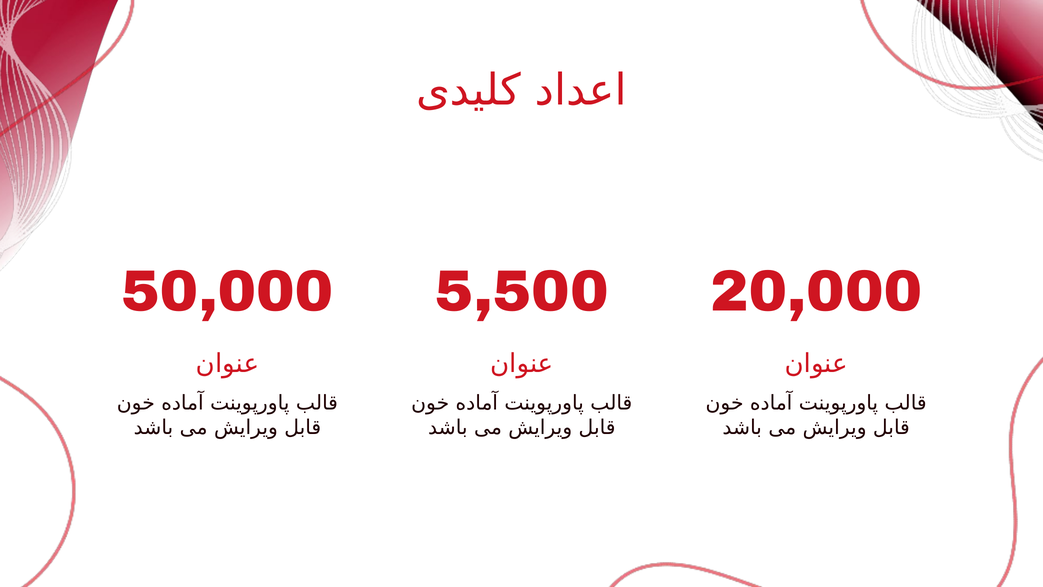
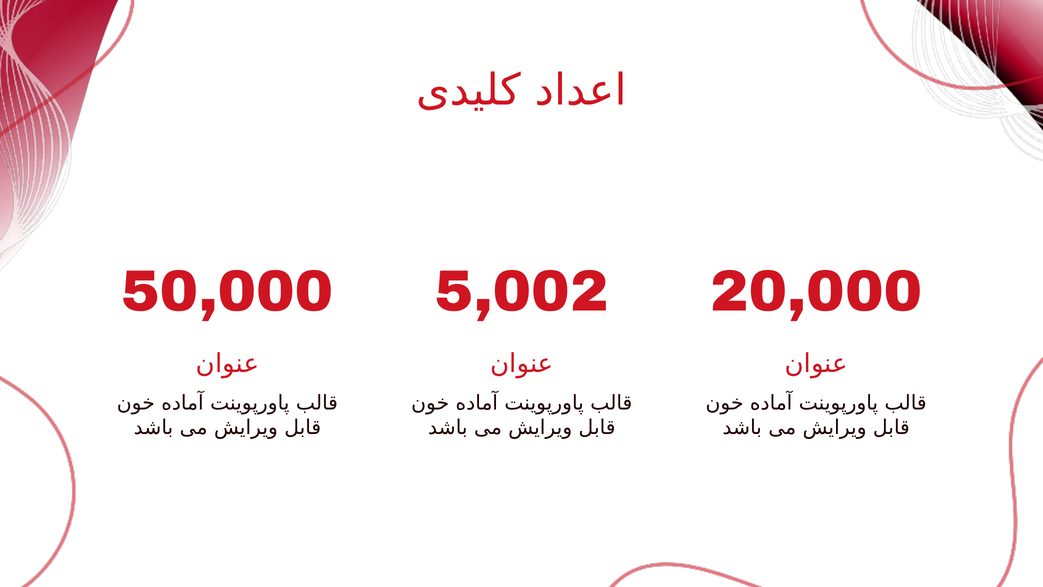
5,500: 5,500 -> 5,002
